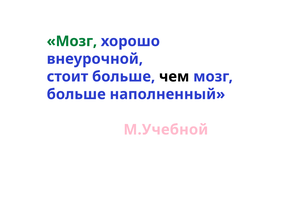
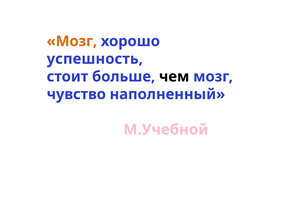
Мозг at (72, 41) colour: green -> orange
внеурочной: внеурочной -> успешность
больше at (76, 94): больше -> чувство
